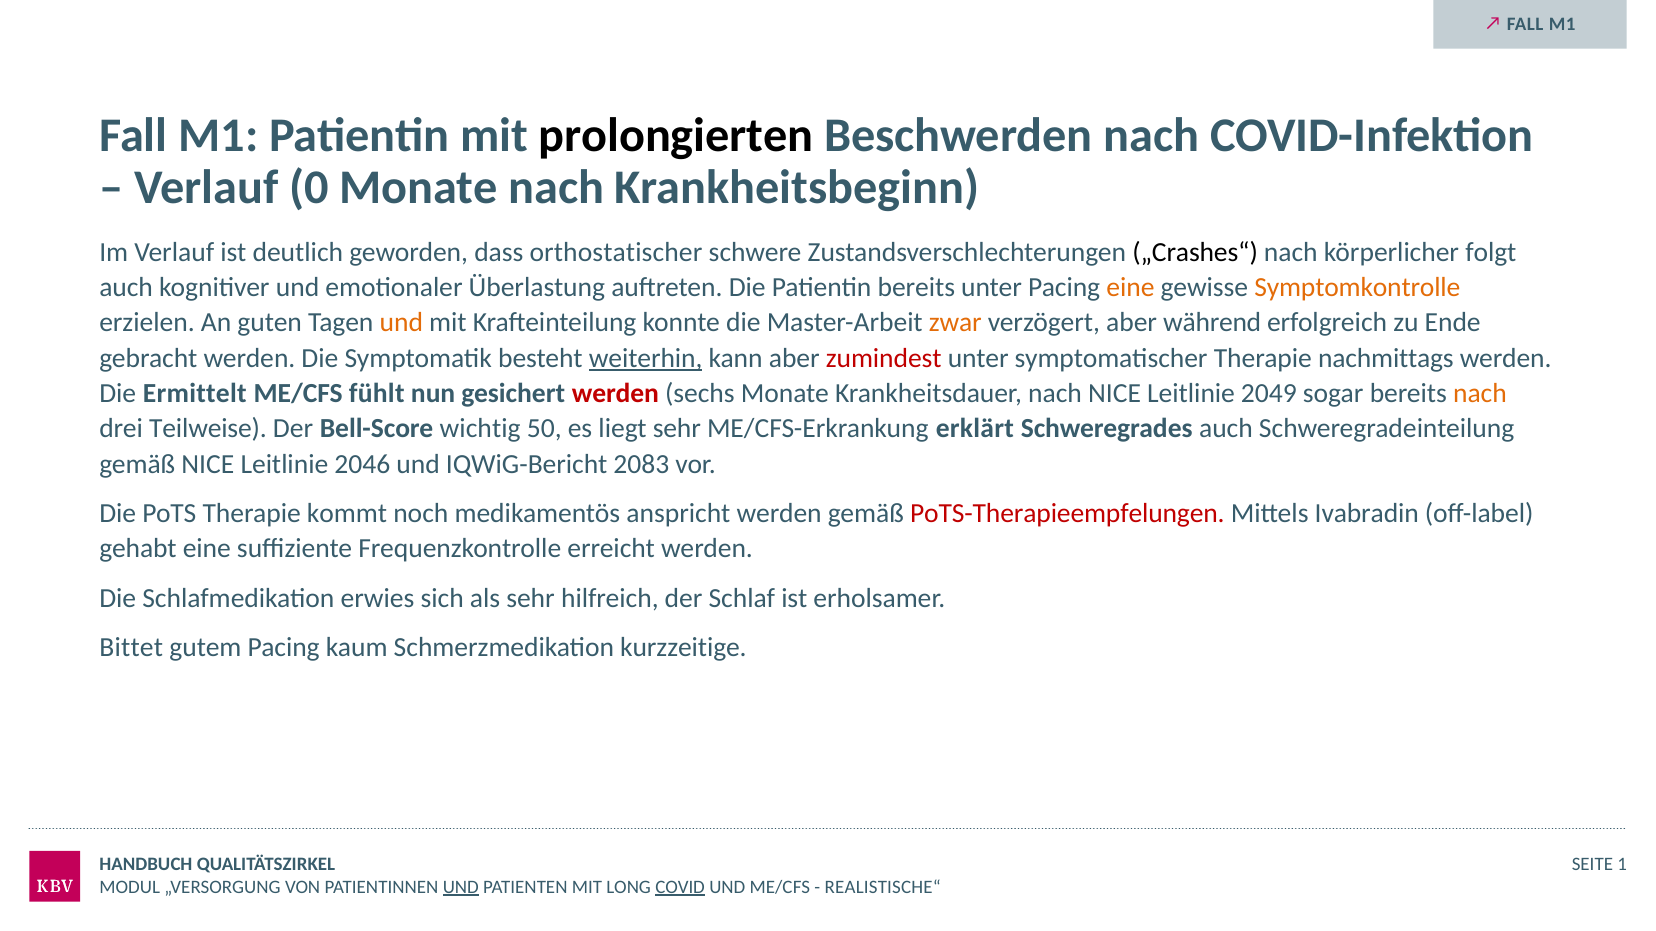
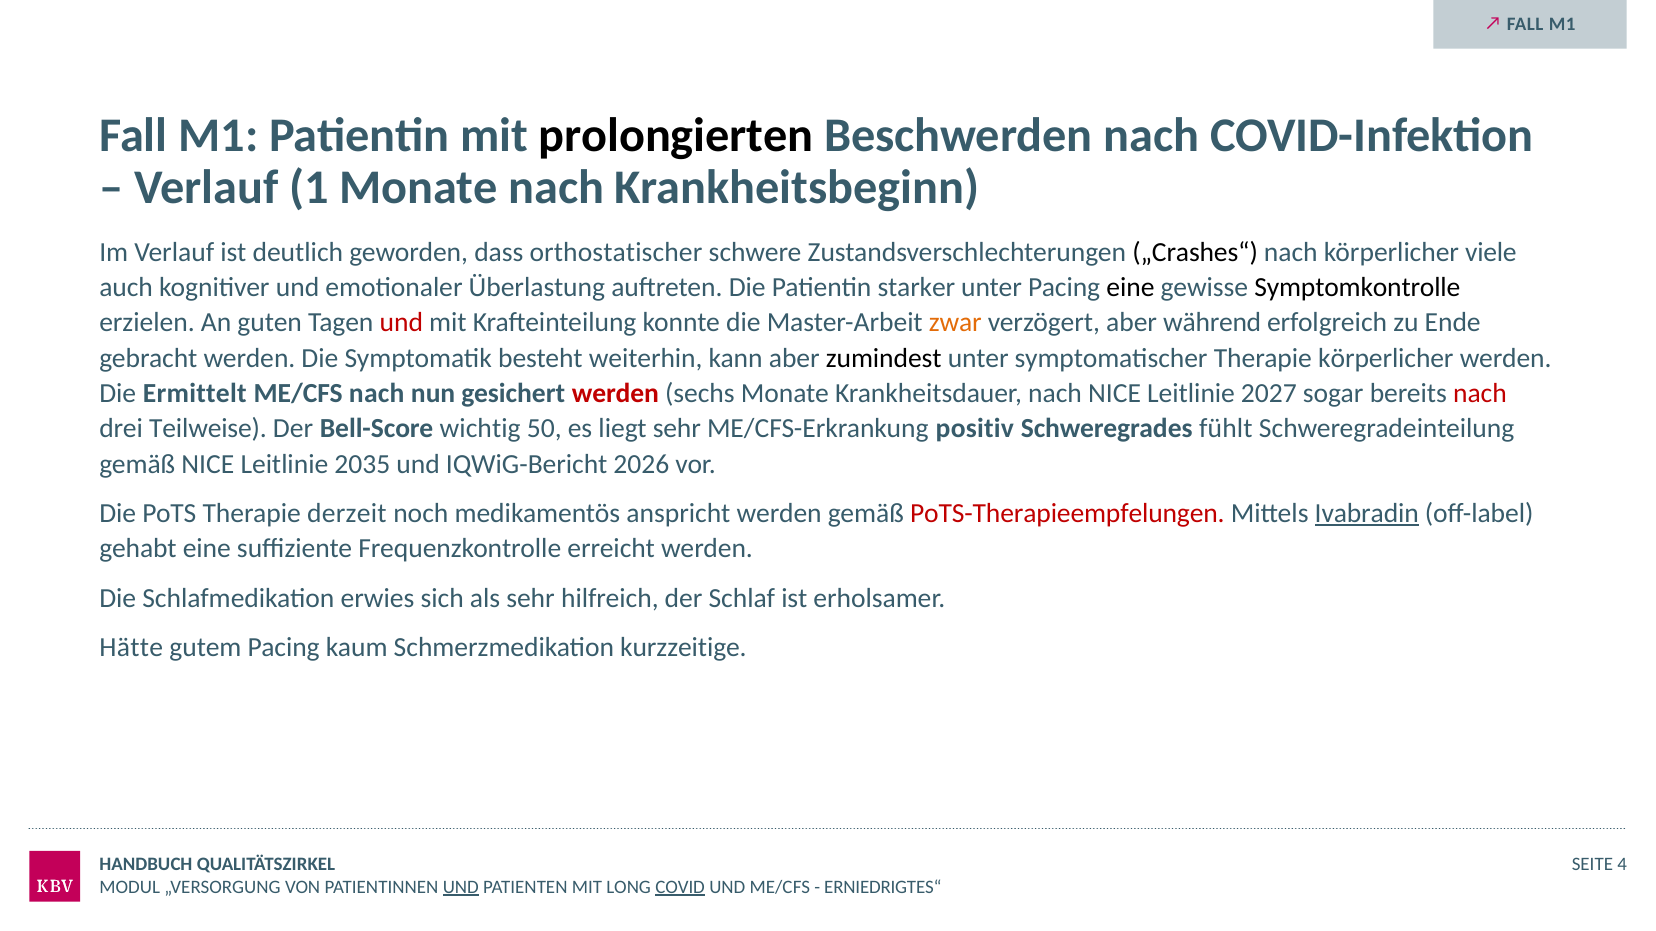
0: 0 -> 1
folgt: folgt -> viele
Patientin bereits: bereits -> starker
eine at (1130, 287) colour: orange -> black
Symptomkontrolle colour: orange -> black
und at (401, 323) colour: orange -> red
weiterhin underline: present -> none
zumindest colour: red -> black
Therapie nachmittags: nachmittags -> körperlicher
ME/CFS fühlt: fühlt -> nach
2049: 2049 -> 2027
nach at (1480, 394) colour: orange -> red
erklärt: erklärt -> positiv
Schweregrades auch: auch -> fühlt
2046: 2046 -> 2035
2083: 2083 -> 2026
kommt: kommt -> derzeit
Ivabradin underline: none -> present
Bittet: Bittet -> Hätte
1: 1 -> 4
REALISTISCHE“: REALISTISCHE“ -> ERNIEDRIGTES“
